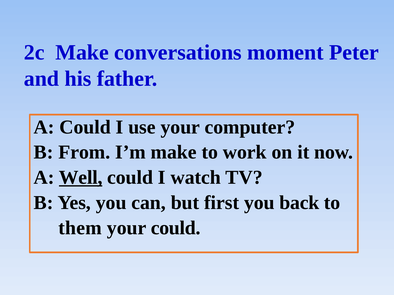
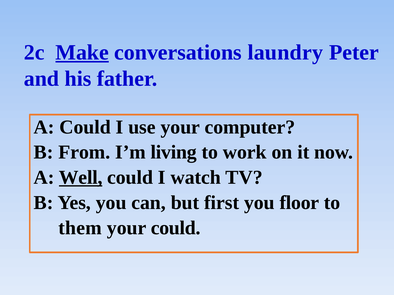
Make at (82, 52) underline: none -> present
moment: moment -> laundry
I’m make: make -> living
back: back -> floor
